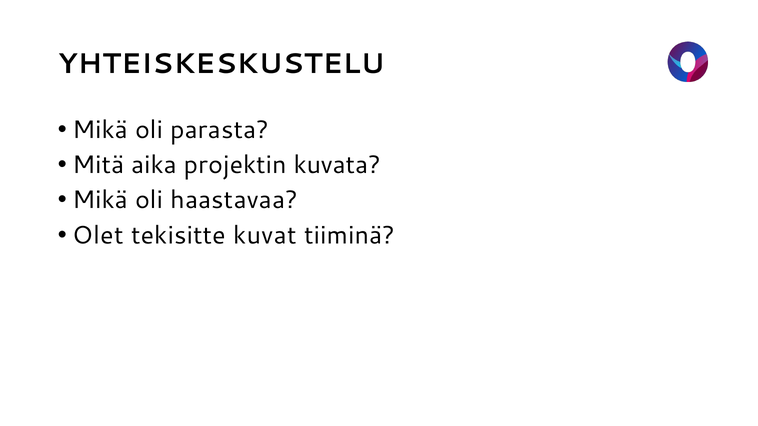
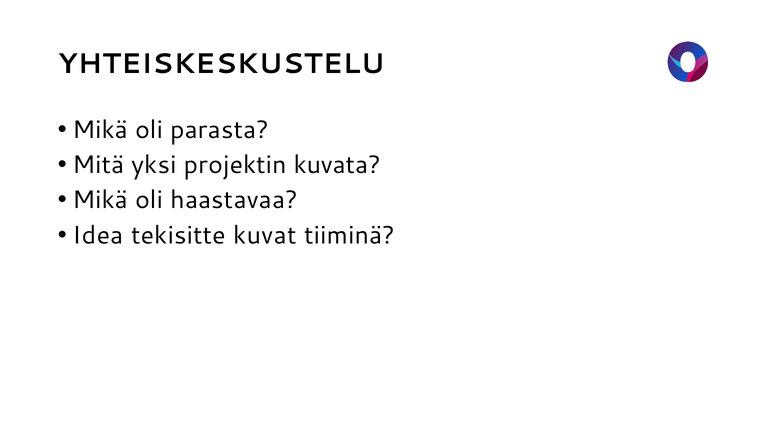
aika: aika -> yksi
Olet: Olet -> Idea
